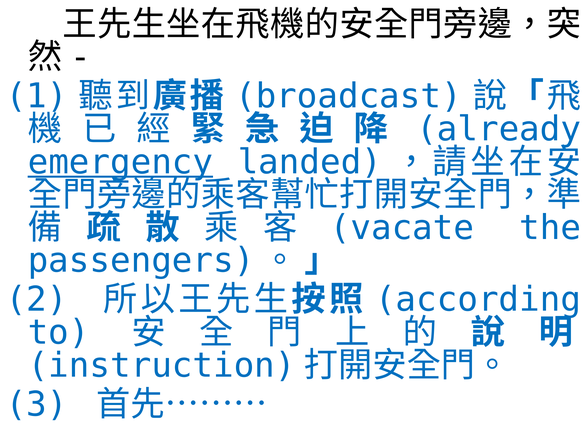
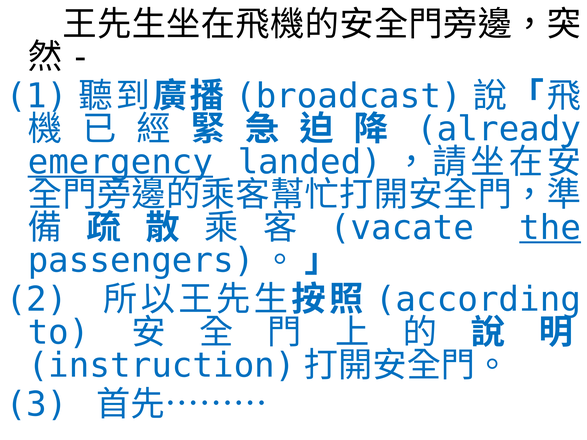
the underline: none -> present
